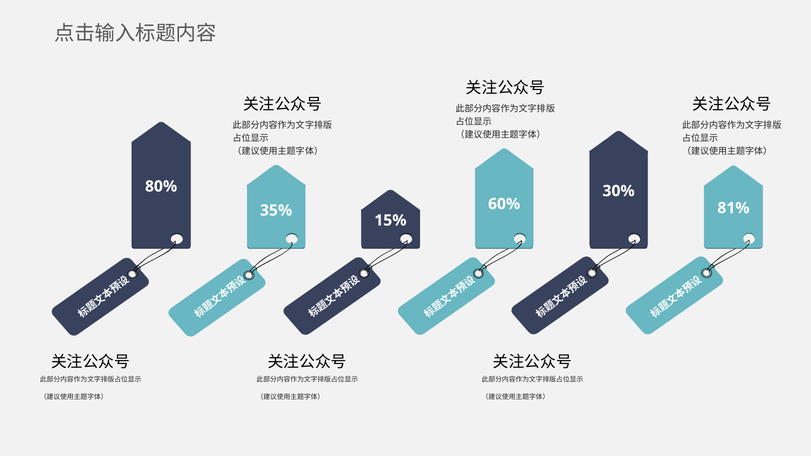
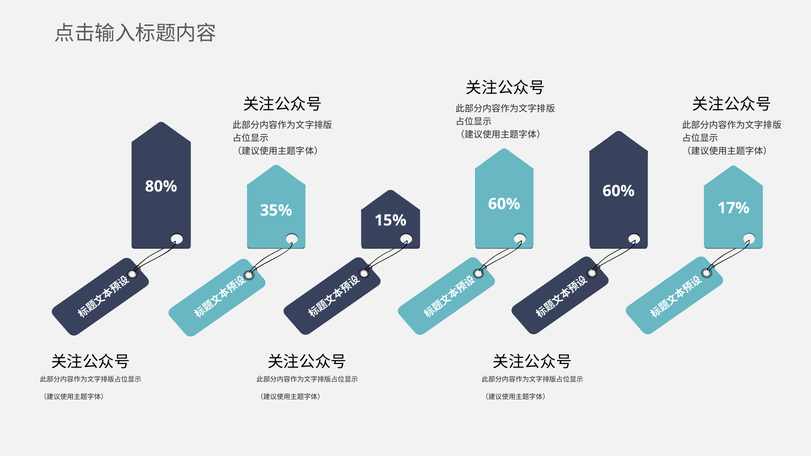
30% at (619, 191): 30% -> 60%
81%: 81% -> 17%
